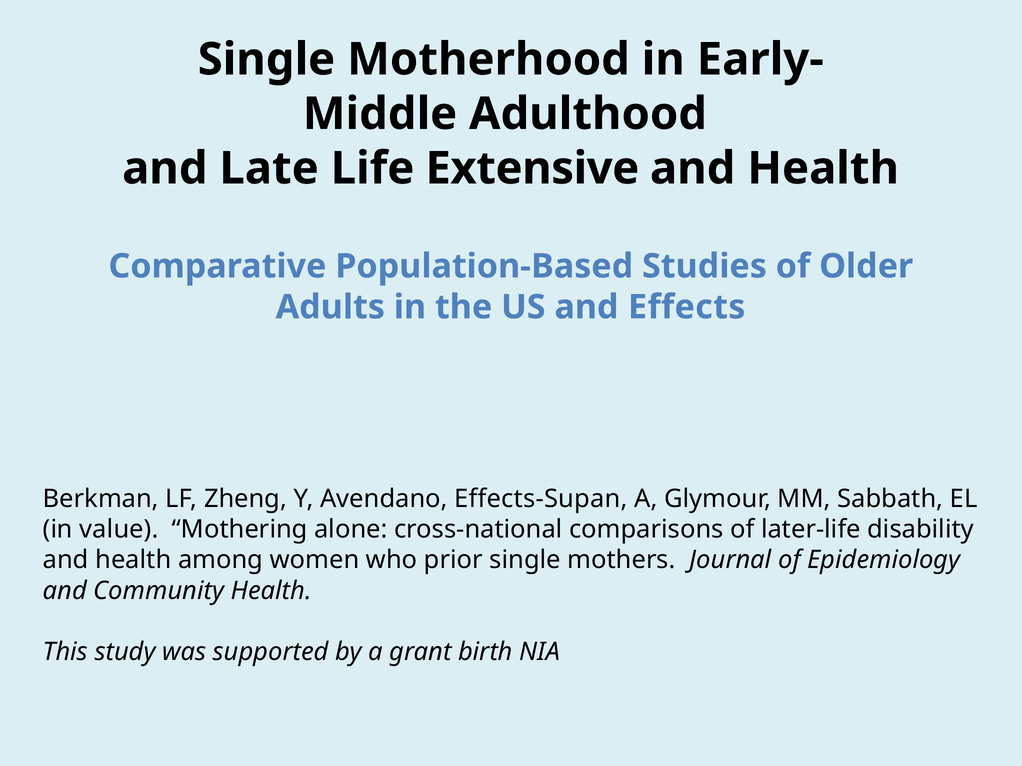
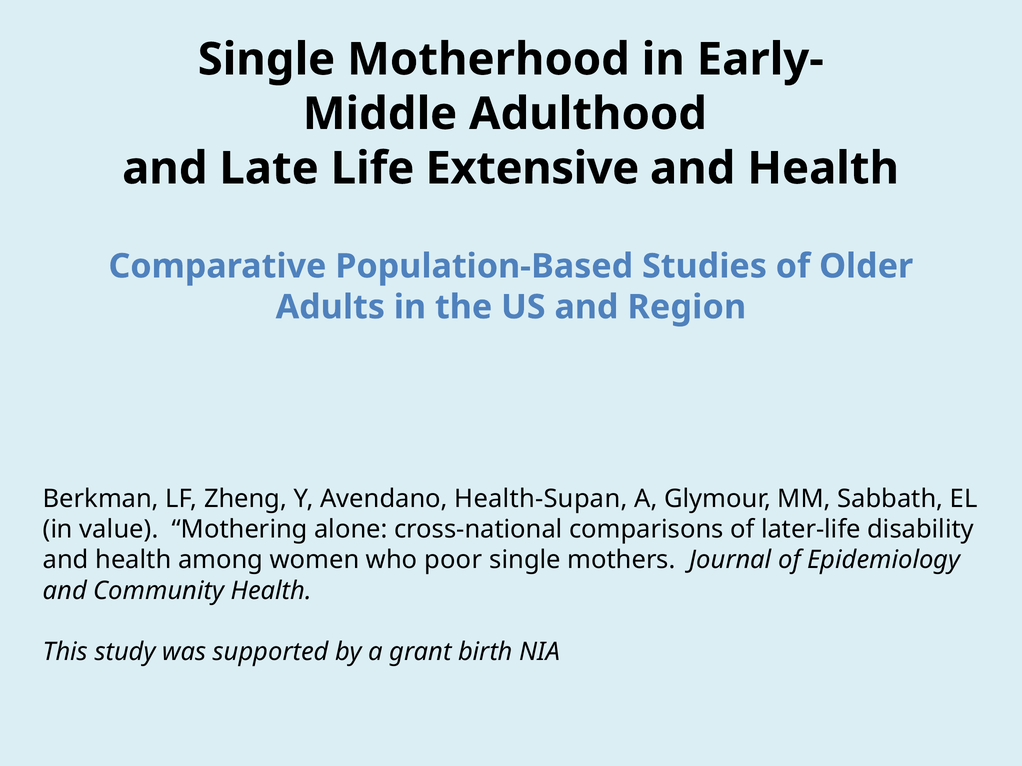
Effects: Effects -> Region
Effects-Supan: Effects-Supan -> Health-Supan
prior: prior -> poor
